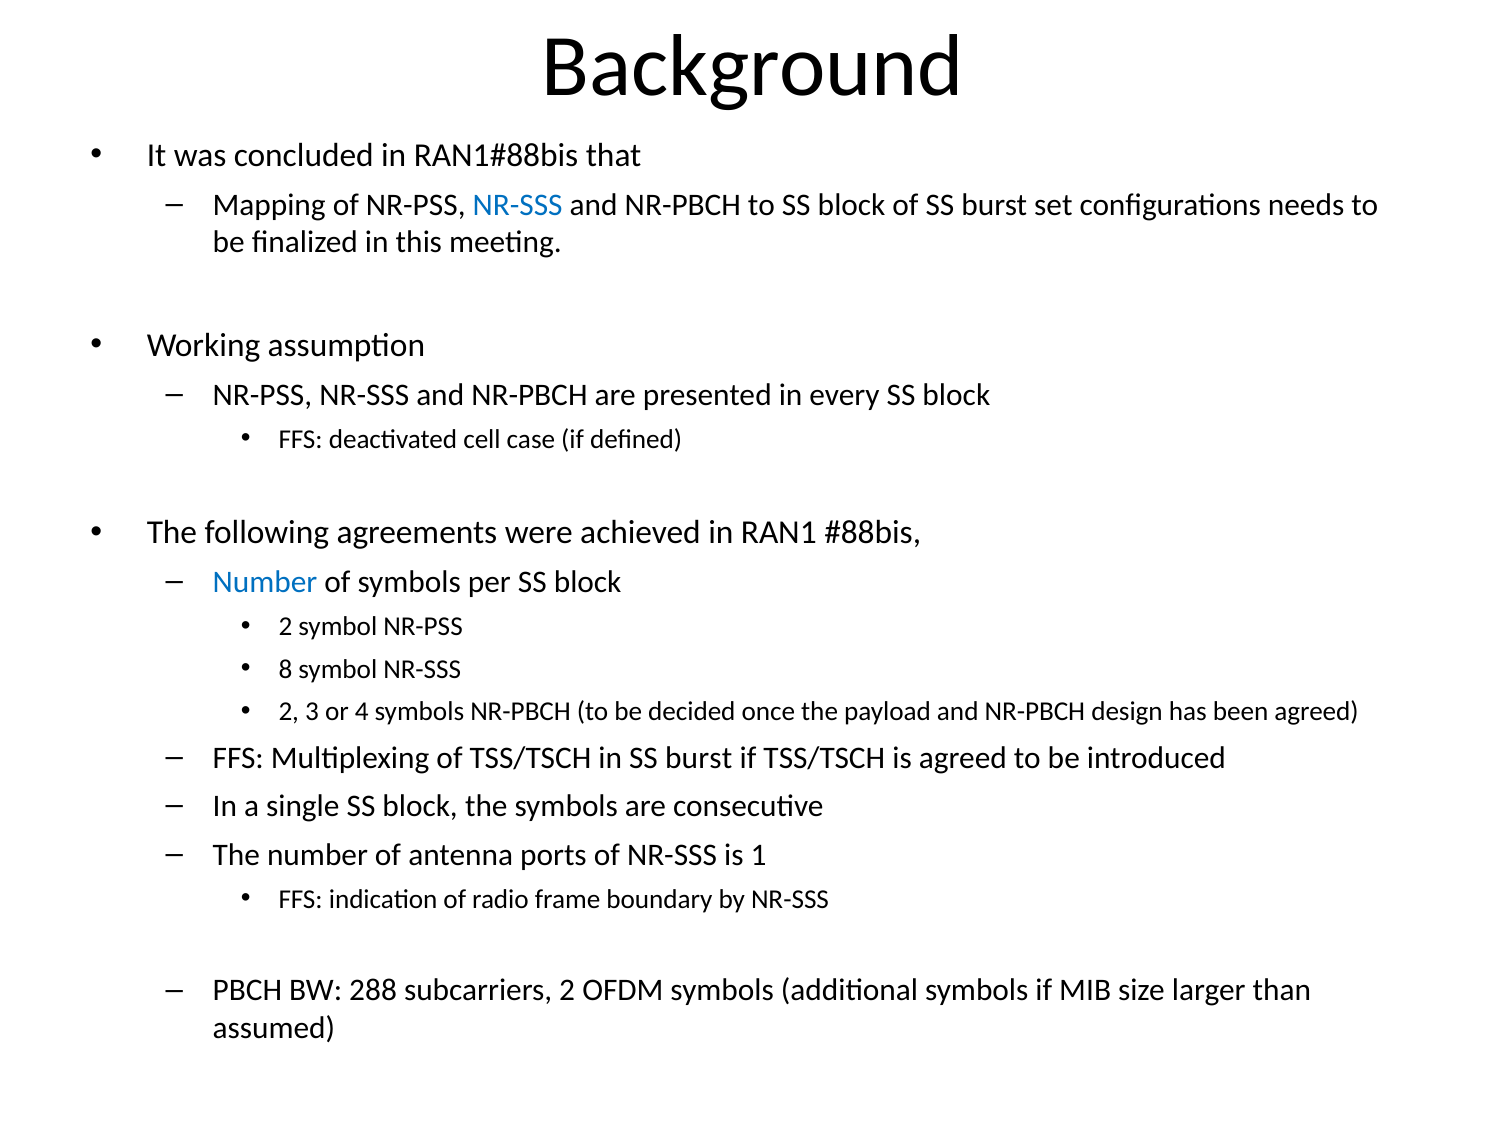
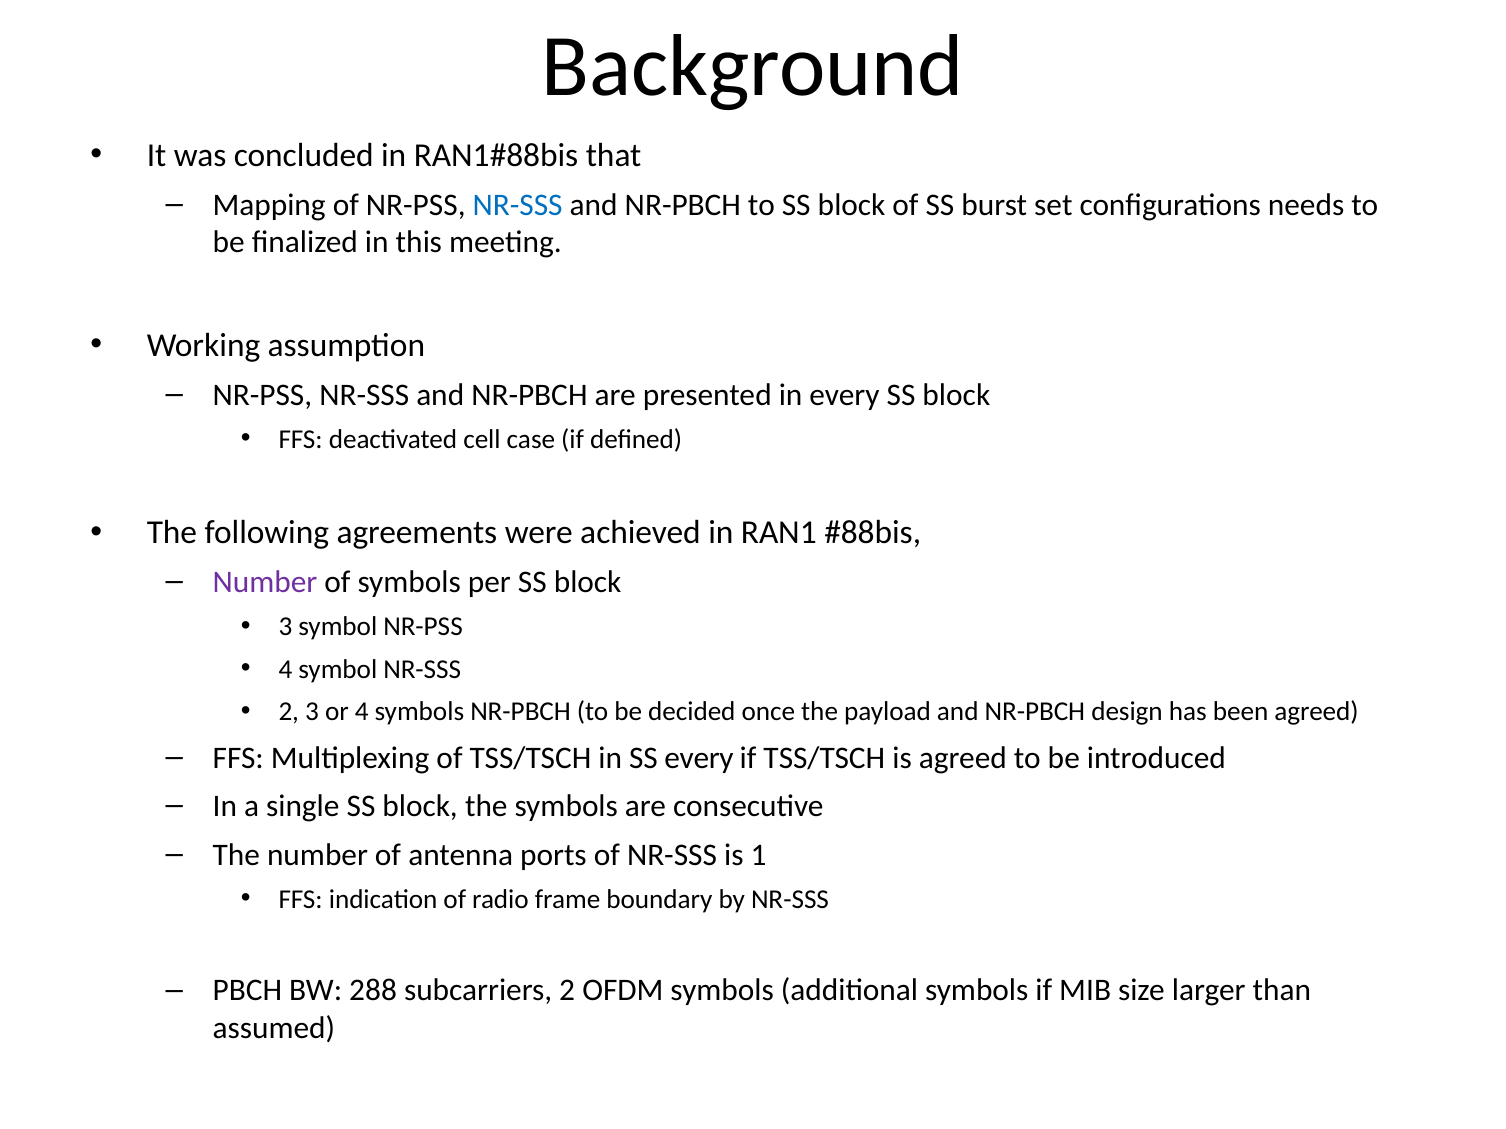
Number at (265, 583) colour: blue -> purple
2 at (285, 627): 2 -> 3
8 at (285, 670): 8 -> 4
in SS burst: burst -> every
